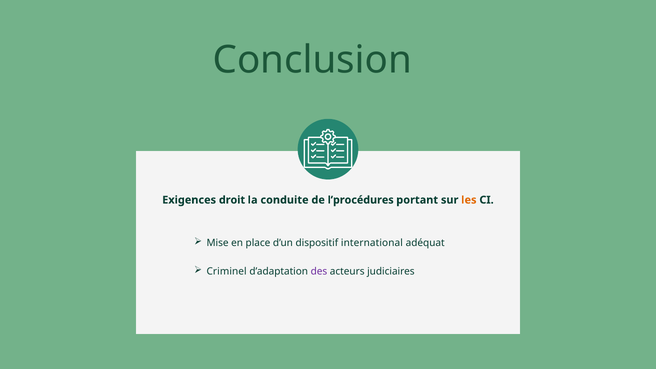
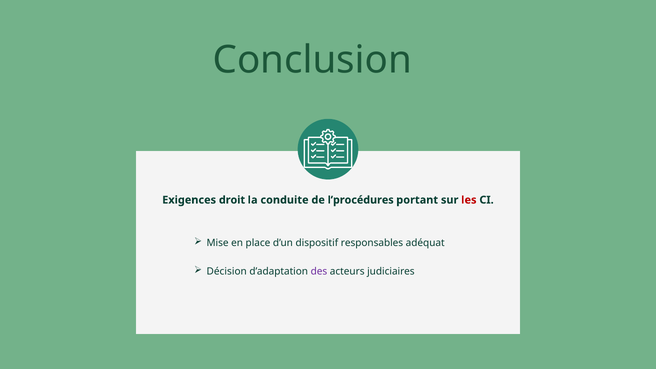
les colour: orange -> red
international: international -> responsables
Criminel: Criminel -> Décision
